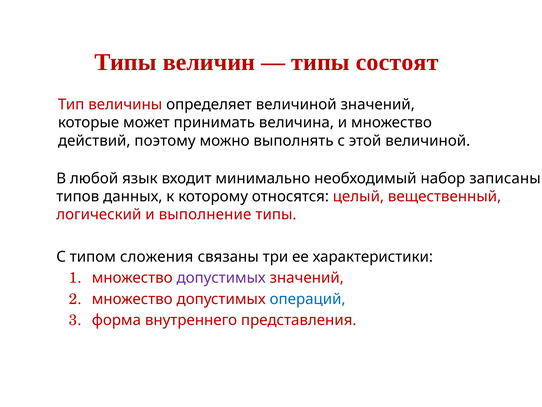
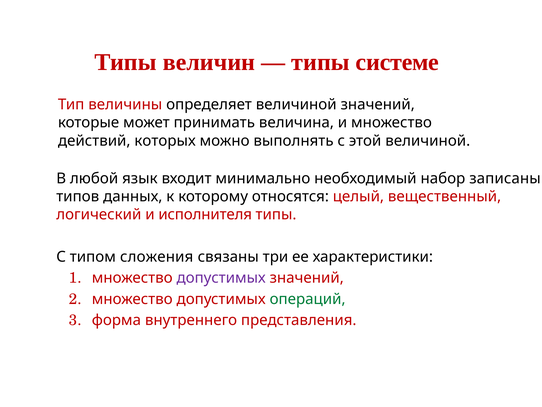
состоят: состоят -> системе
поэтому: поэтому -> которых
выполнение: выполнение -> исполнителя
операций colour: blue -> green
